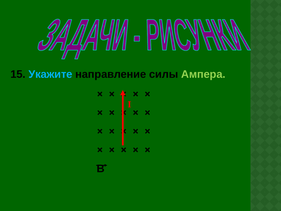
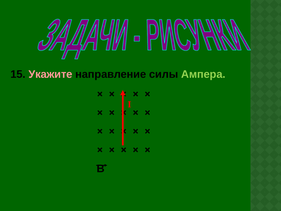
Укажите colour: light blue -> pink
